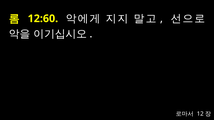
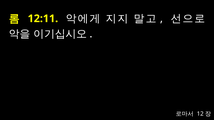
12:60: 12:60 -> 12:11
